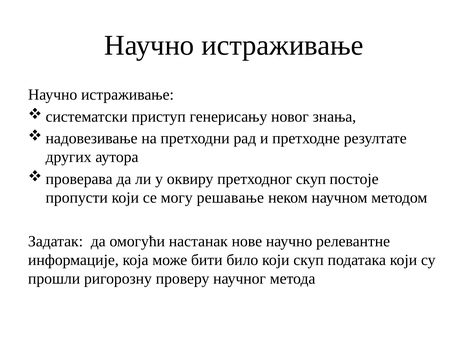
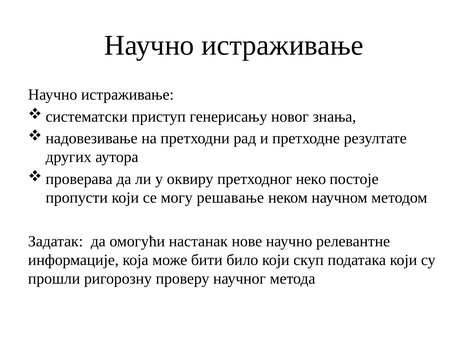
претходног скуп: скуп -> неко
